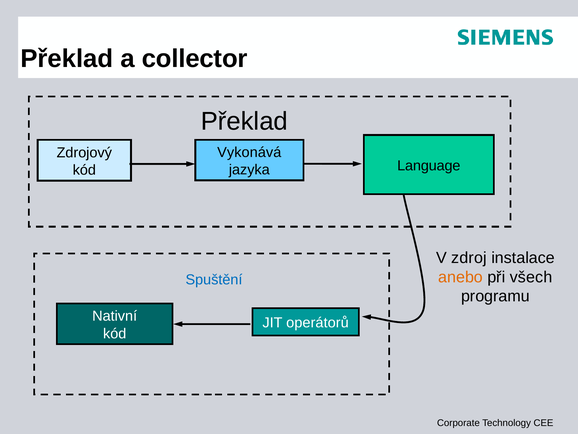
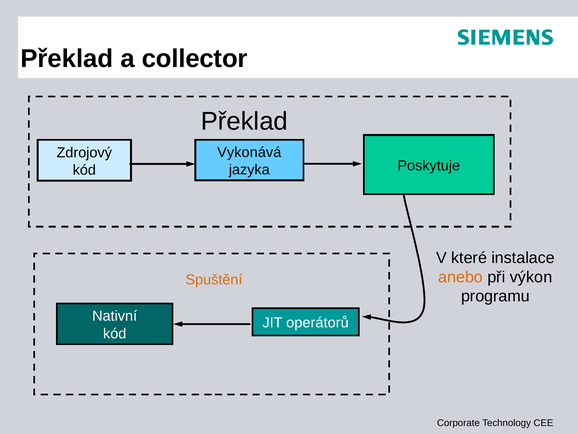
Language: Language -> Poskytuje
zdroj: zdroj -> které
všech: všech -> výkon
Spuštění colour: blue -> orange
